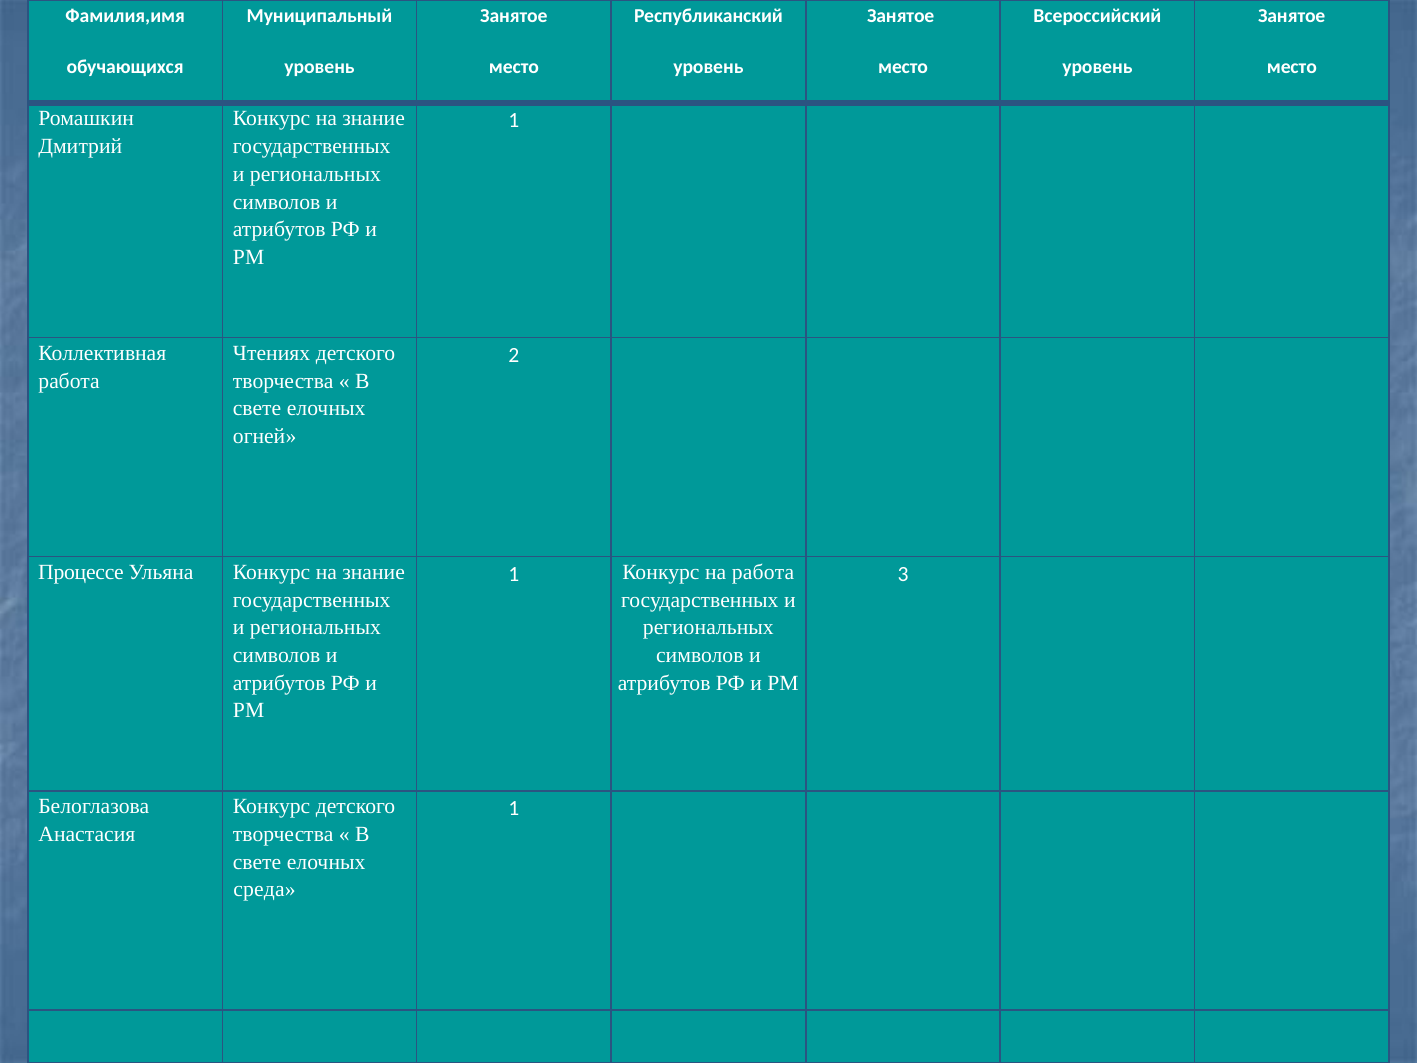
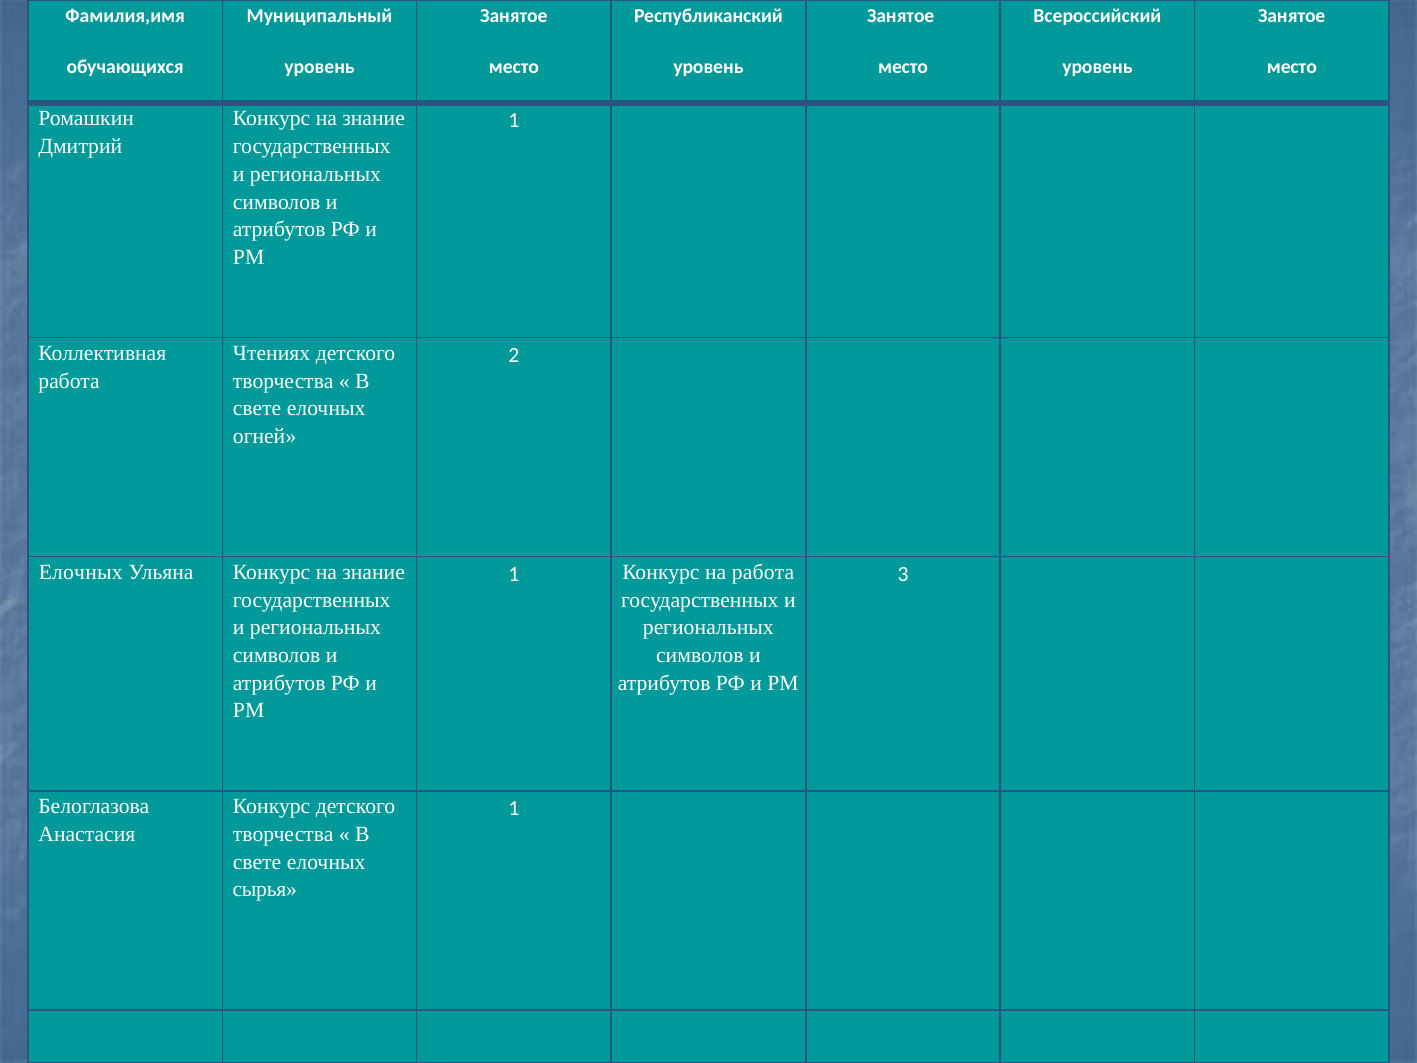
Процессе at (81, 572): Процессе -> Елочных
среда: среда -> сырья
